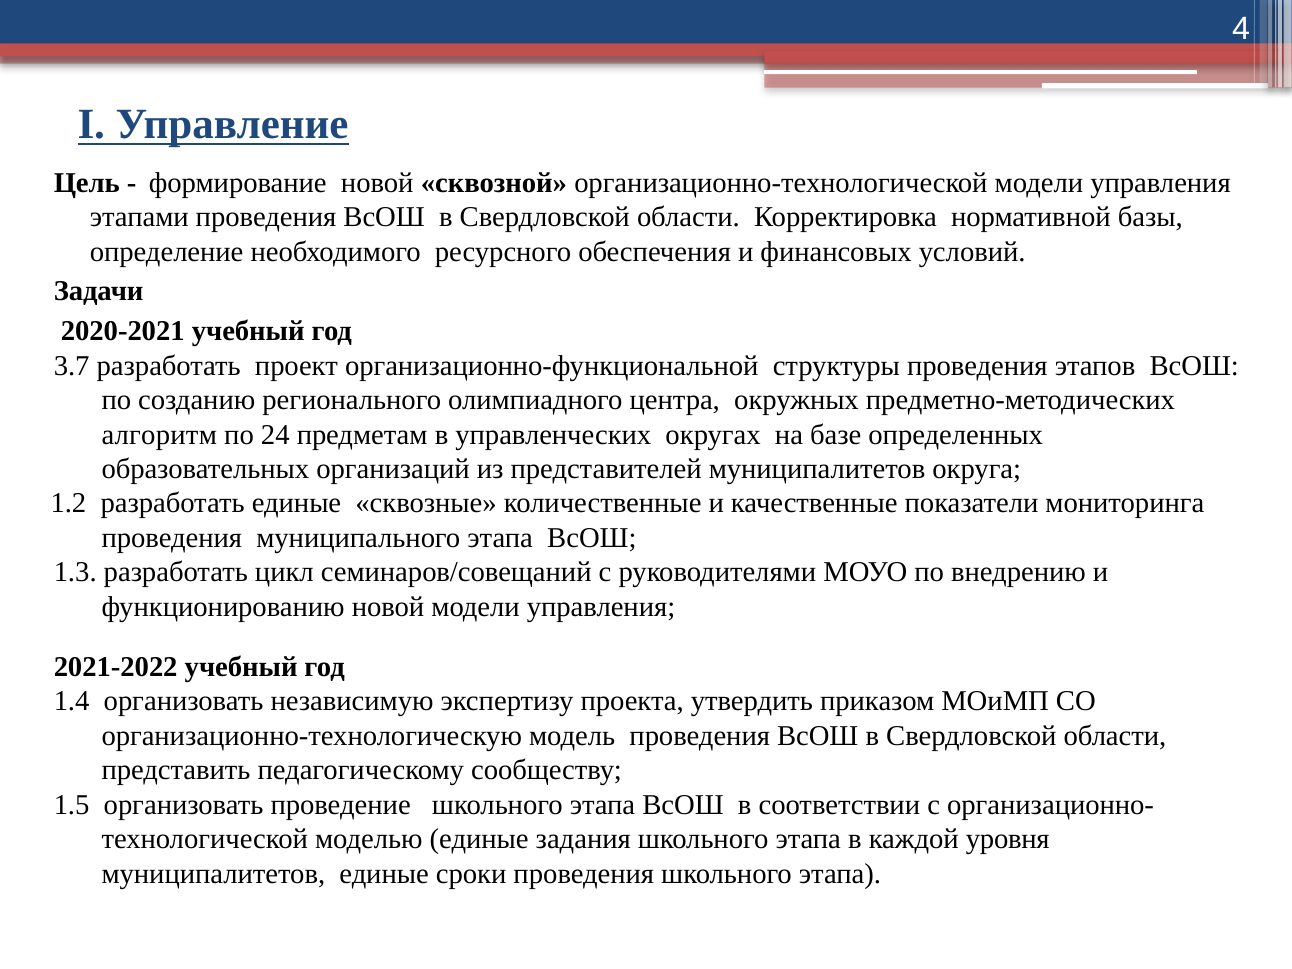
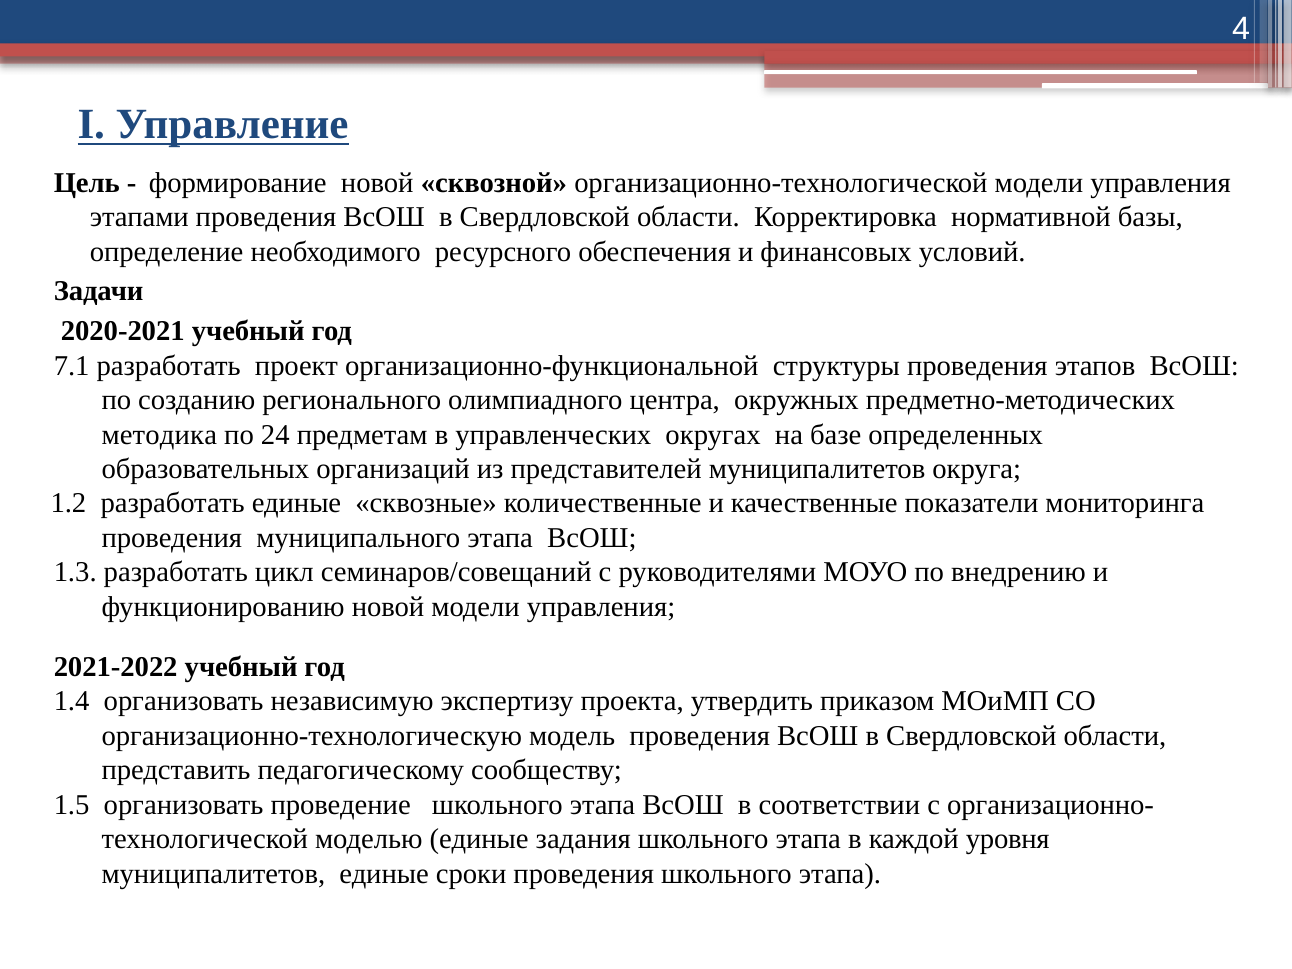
3.7: 3.7 -> 7.1
алгоритм: алгоритм -> методика
